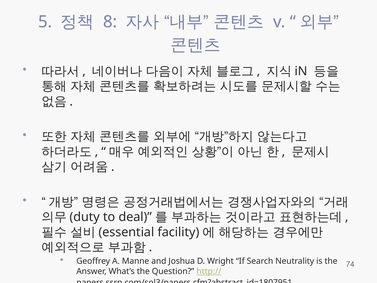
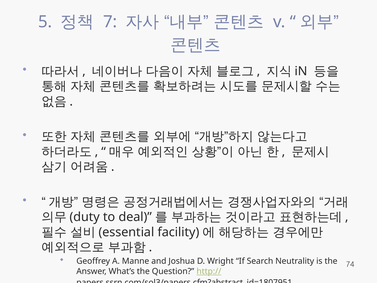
8: 8 -> 7
